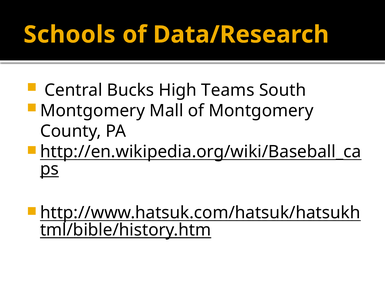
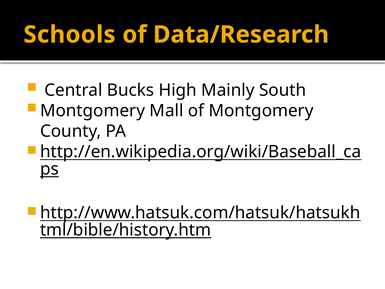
Teams: Teams -> Mainly
